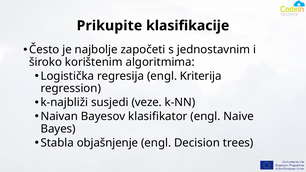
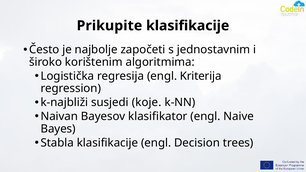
veze: veze -> koje
Stabla objašnjenje: objašnjenje -> klasifikacije
